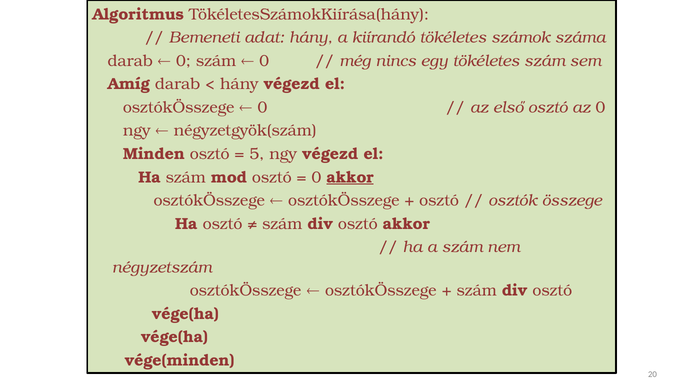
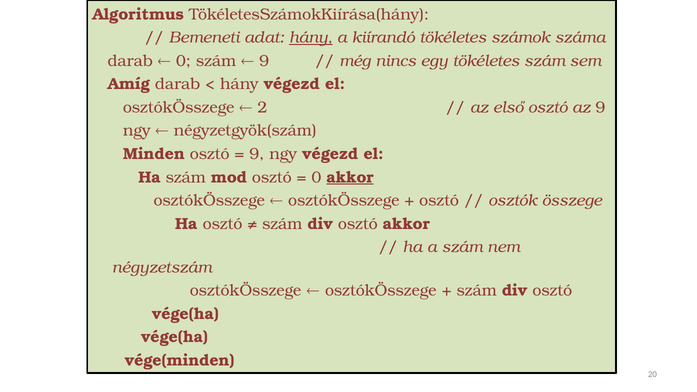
hány at (311, 38) underline: none -> present
0 at (264, 61): 0 -> 9
0 at (262, 107): 0 -> 2
az 0: 0 -> 9
5 at (257, 154): 5 -> 9
